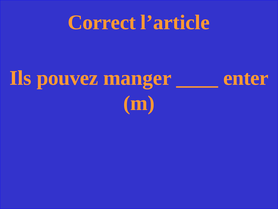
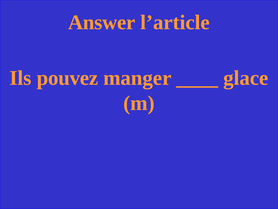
Correct: Correct -> Answer
enter: enter -> glace
